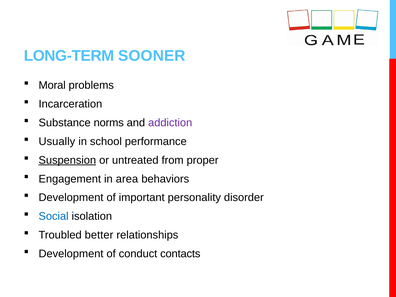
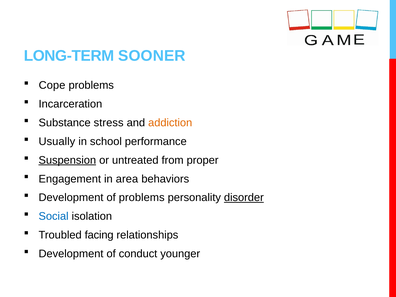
Moral: Moral -> Cope
norms: norms -> stress
addiction colour: purple -> orange
of important: important -> problems
disorder underline: none -> present
better: better -> facing
contacts: contacts -> younger
